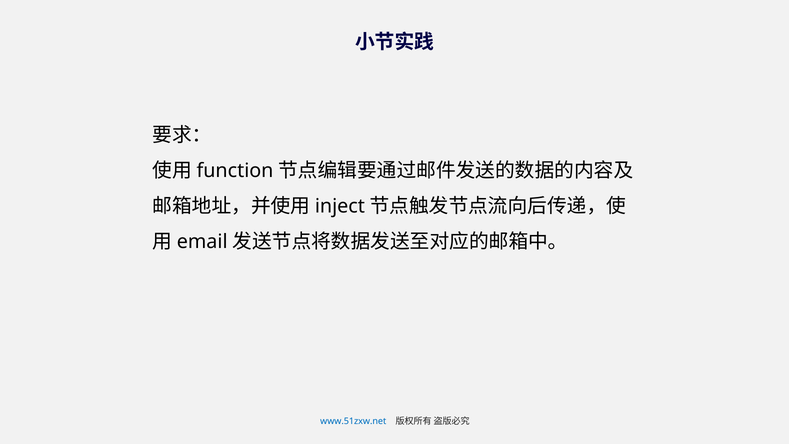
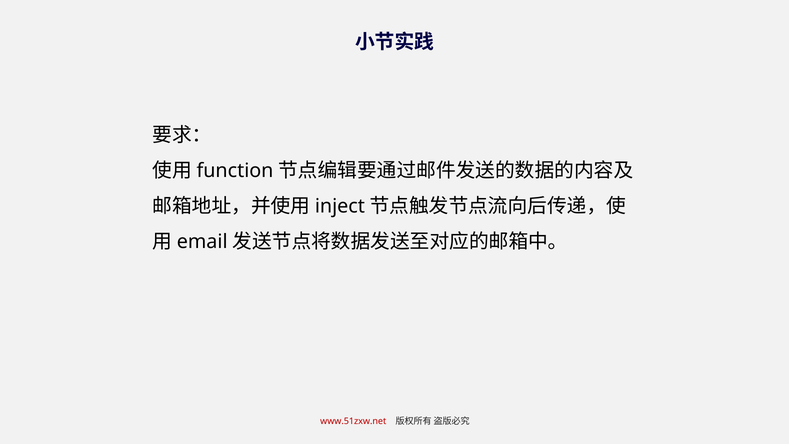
www.51zxw.net colour: blue -> red
